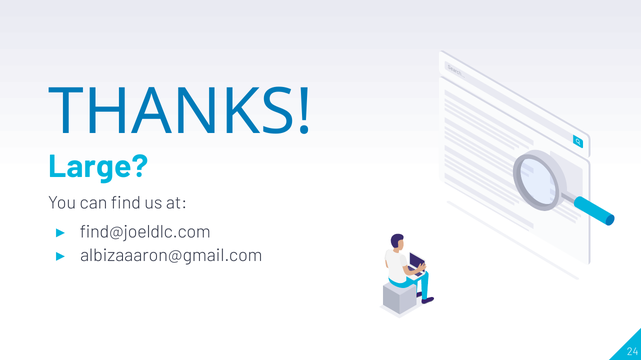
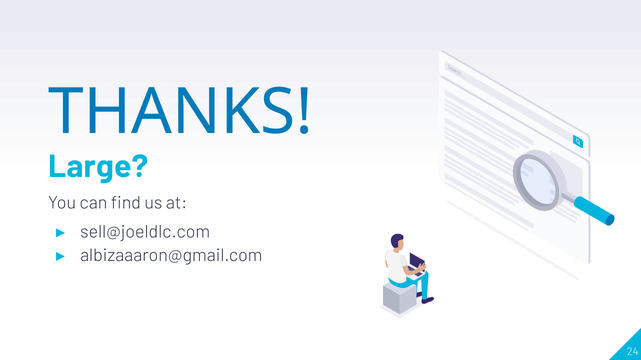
find@joeldlc.com: find@joeldlc.com -> sell@joeldlc.com
